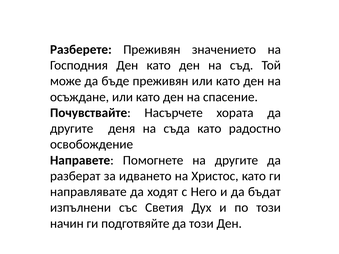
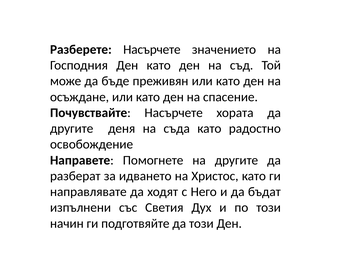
Разберете Преживян: Преживян -> Насърчете
